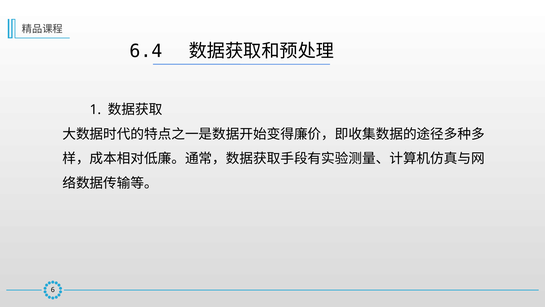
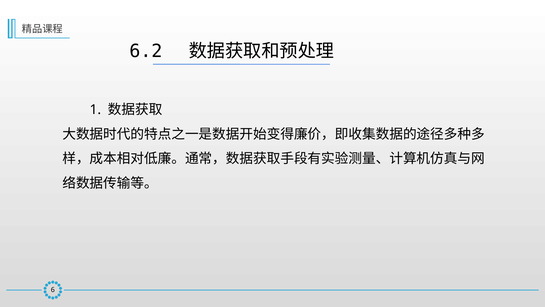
6.4: 6.4 -> 6.2
